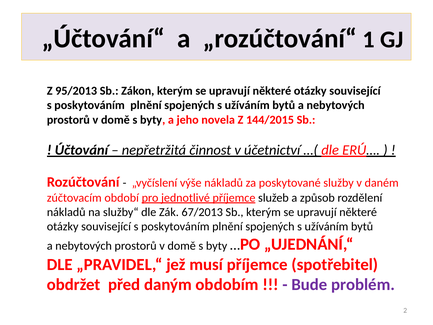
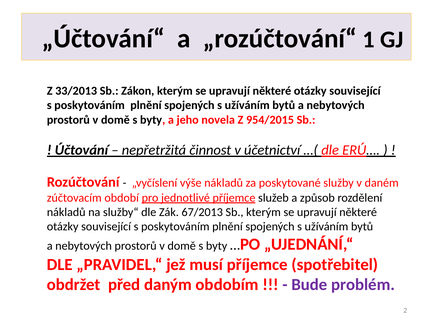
95/2013: 95/2013 -> 33/2013
144/2015: 144/2015 -> 954/2015
